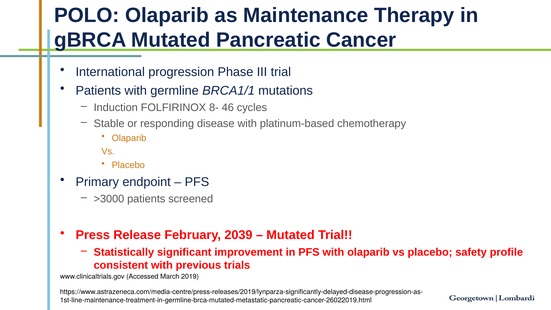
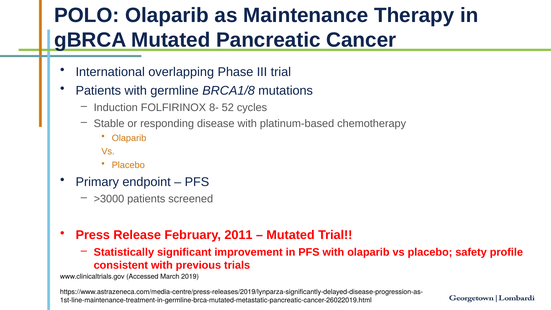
progression: progression -> overlapping
BRCA1/1: BRCA1/1 -> BRCA1/8
46: 46 -> 52
2039: 2039 -> 2011
